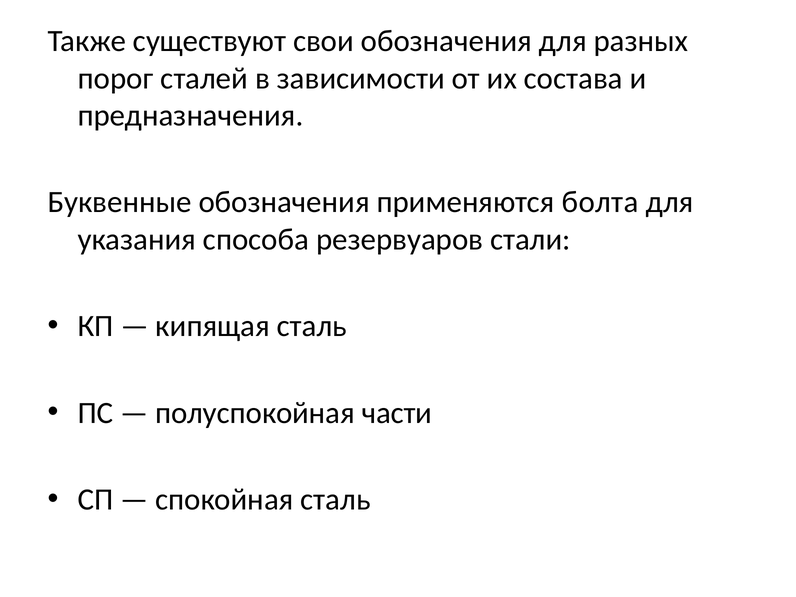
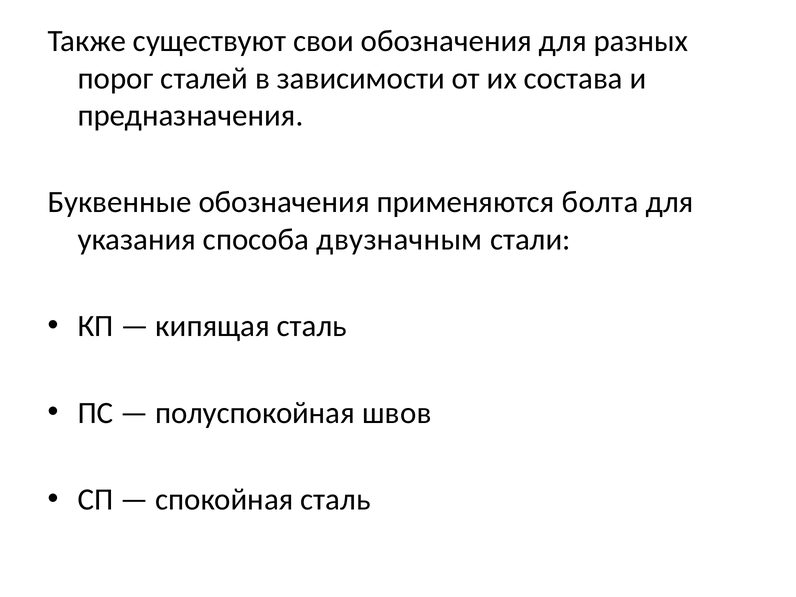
резервуаров: резервуаров -> двузначным
части: части -> швов
